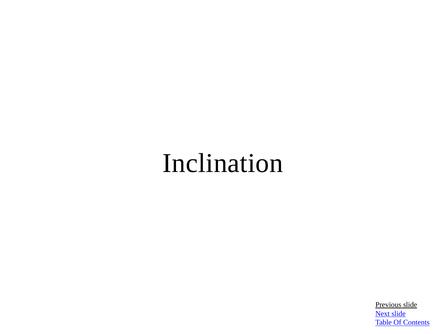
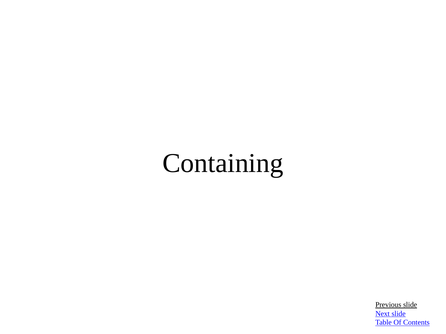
Inclination: Inclination -> Containing
